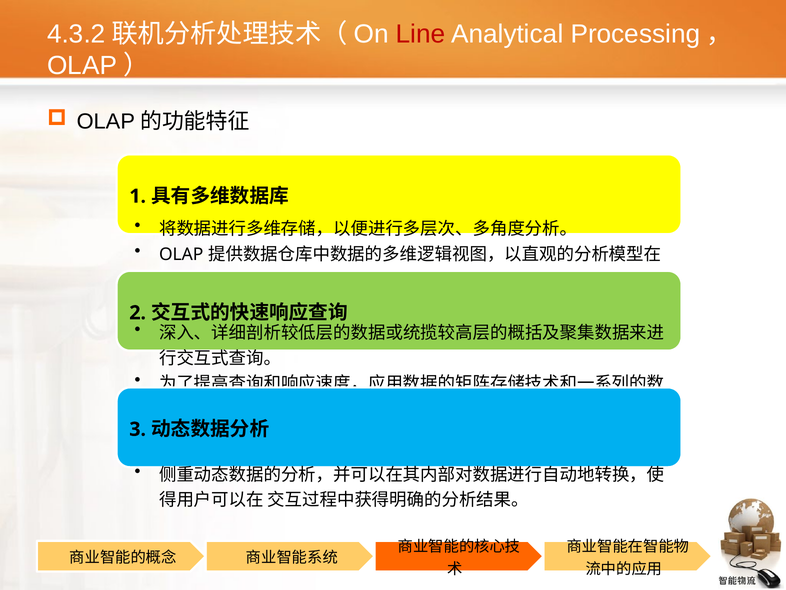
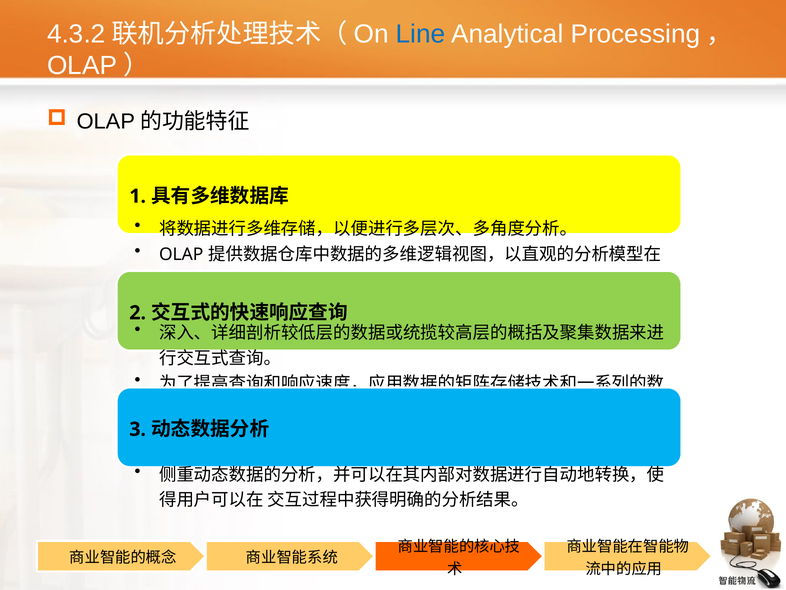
Line colour: red -> blue
